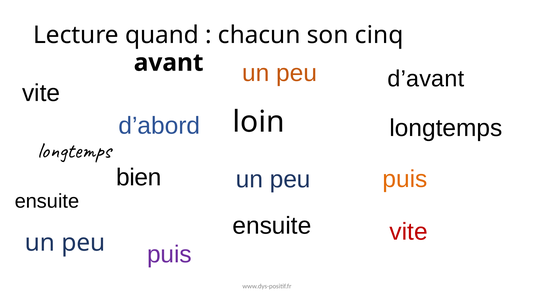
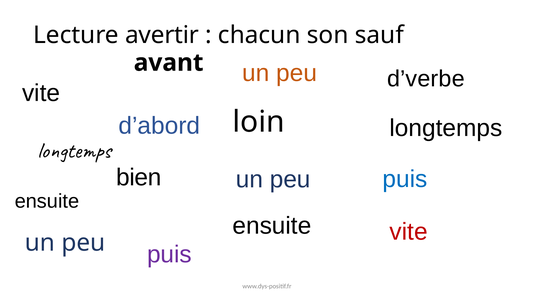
quand: quand -> avertir
cinq: cinq -> sauf
d’avant: d’avant -> d’verbe
puis at (405, 179) colour: orange -> blue
